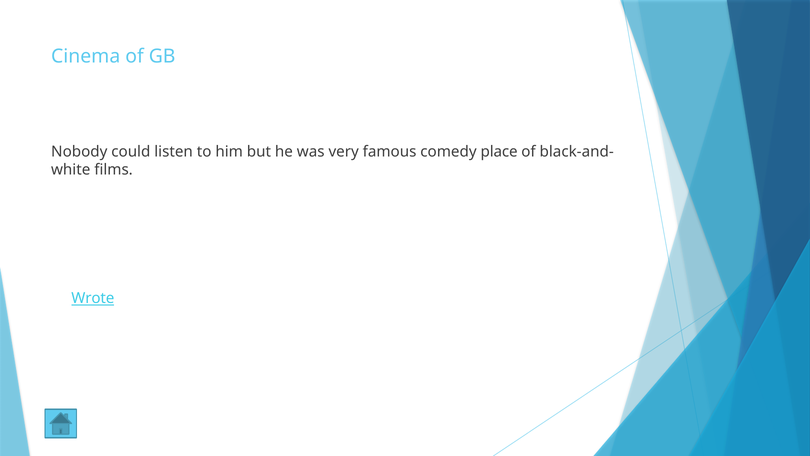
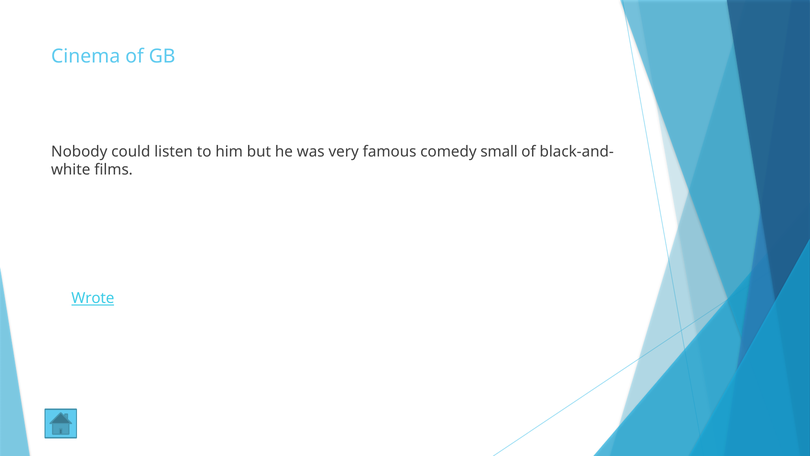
place: place -> small
